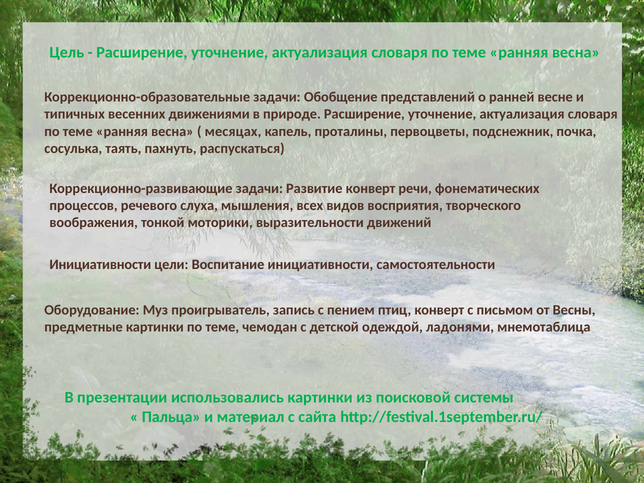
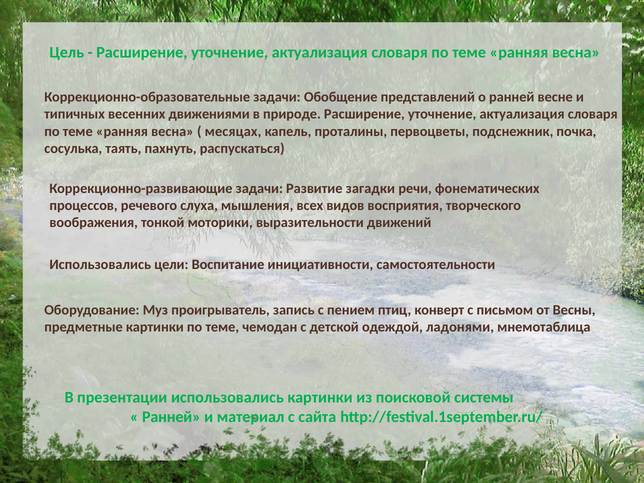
Развитие конверт: конверт -> загадки
Инициативности at (100, 264): Инициативности -> Использовались
Пальца at (171, 417): Пальца -> Ранней
